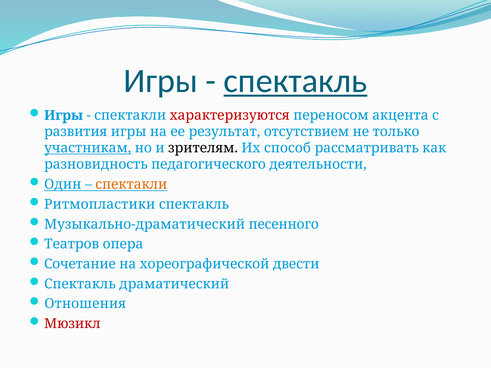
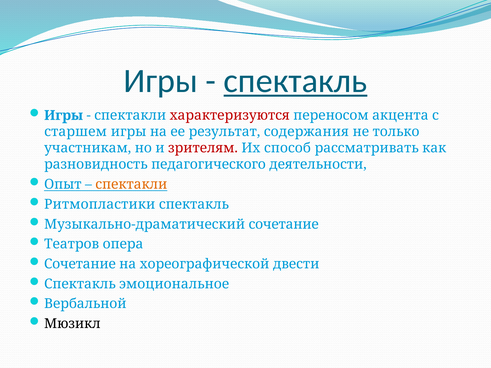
развития: развития -> старшем
отсутствием: отсутствием -> содержания
участникам underline: present -> none
зрителям colour: black -> red
Один: Один -> Опыт
Музыкально-драматический песенного: песенного -> сочетание
драматический: драматический -> эмоциональное
Отношения: Отношения -> Вербальной
Мюзикл colour: red -> black
